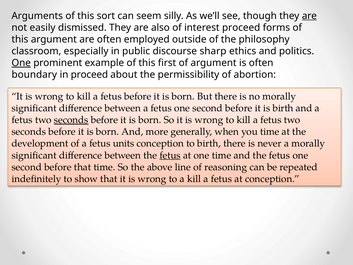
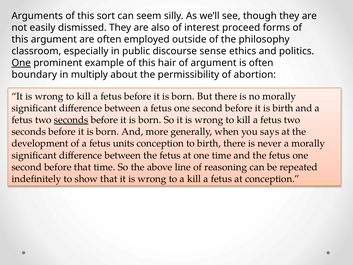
are at (309, 16) underline: present -> none
sharp: sharp -> sense
first: first -> hair
in proceed: proceed -> multiply
you time: time -> says
fetus at (170, 155) underline: present -> none
